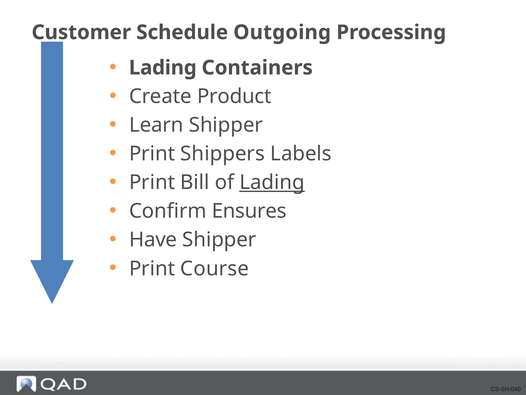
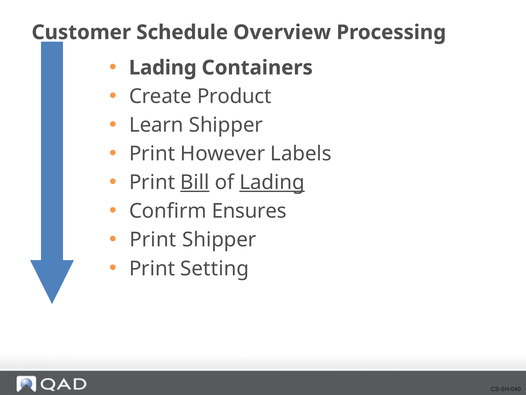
Outgoing: Outgoing -> Overview
Shippers: Shippers -> However
Bill underline: none -> present
Have at (153, 240): Have -> Print
Course: Course -> Setting
